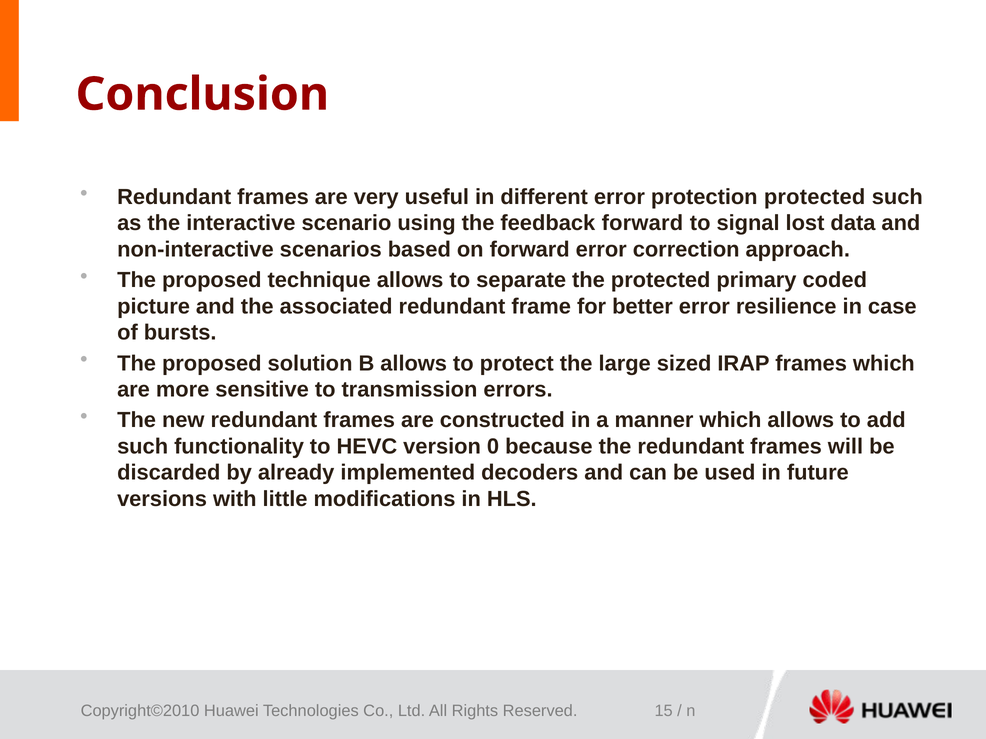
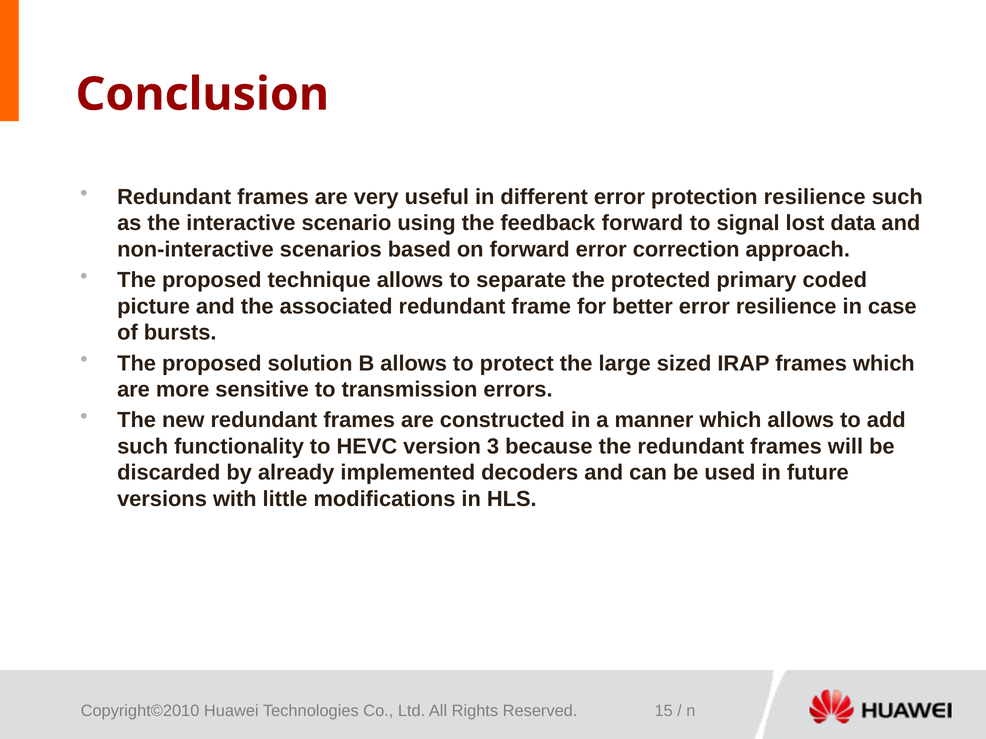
protection protected: protected -> resilience
0: 0 -> 3
